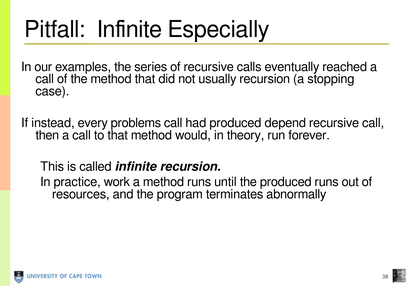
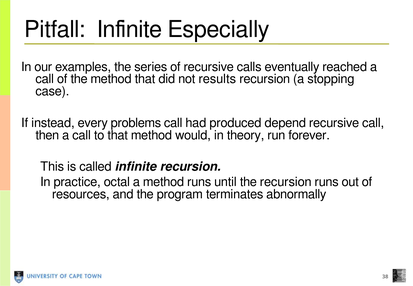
usually: usually -> results
work: work -> octal
the produced: produced -> recursion
